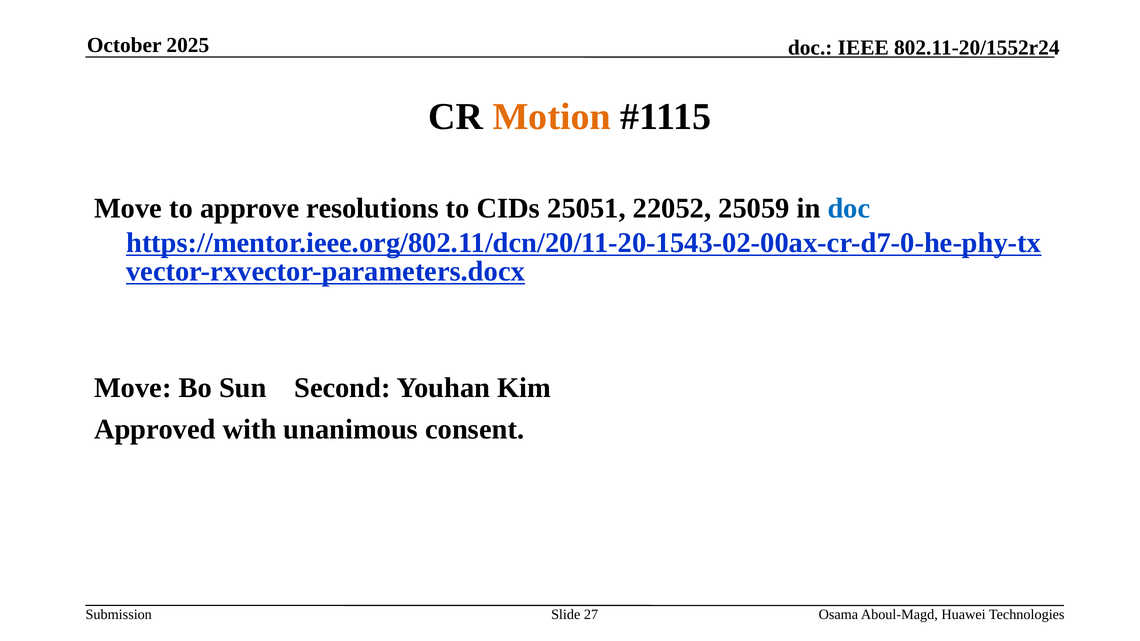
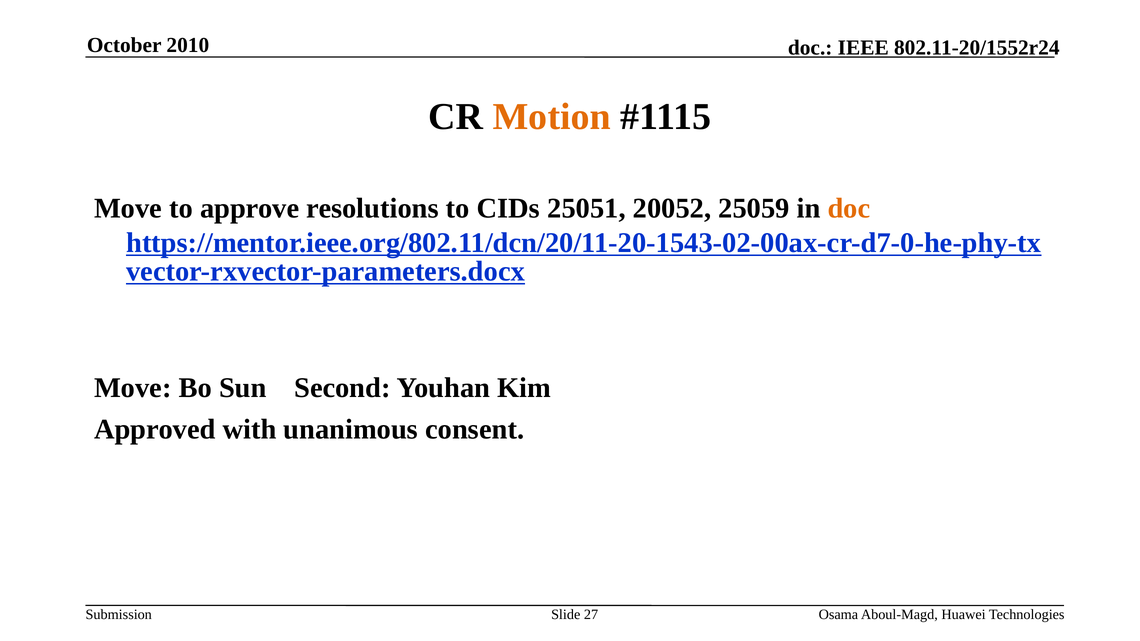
2025: 2025 -> 2010
22052: 22052 -> 20052
doc at (849, 209) colour: blue -> orange
